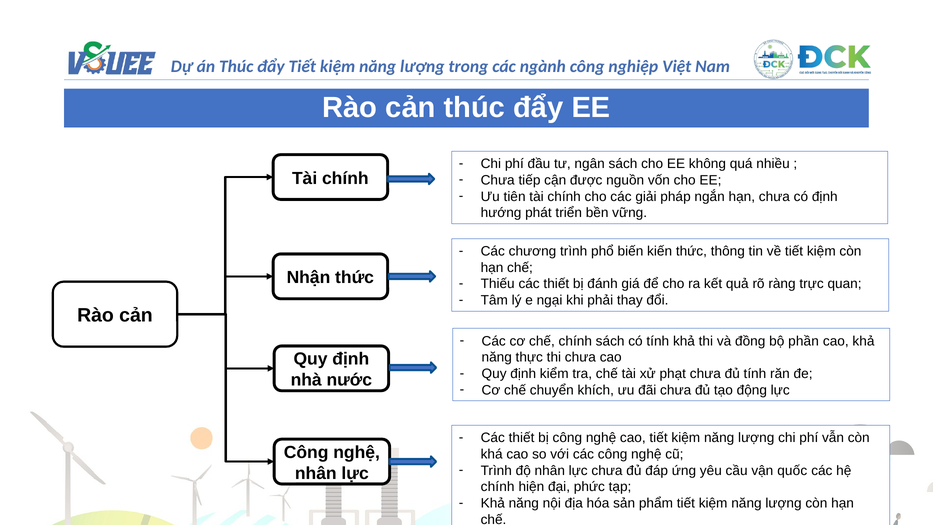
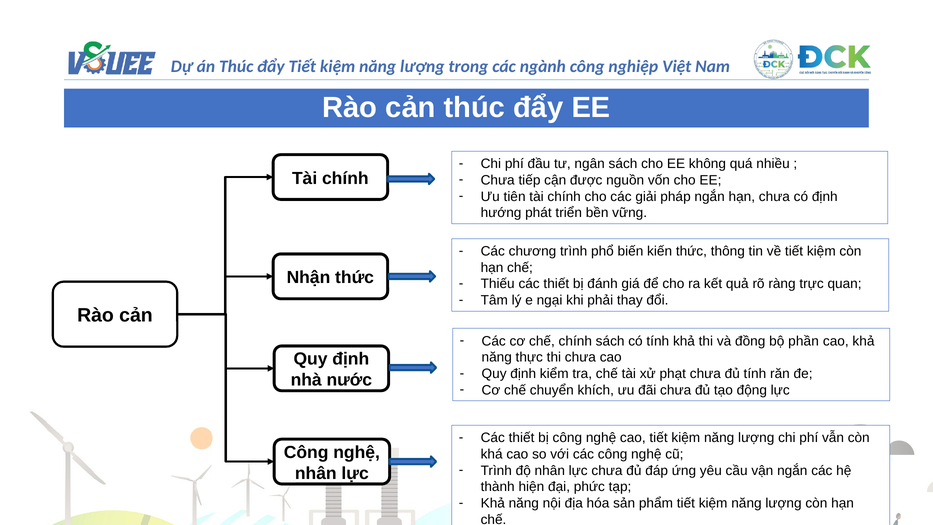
vận quốc: quốc -> ngắn
chính at (498, 487): chính -> thành
